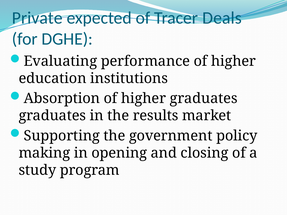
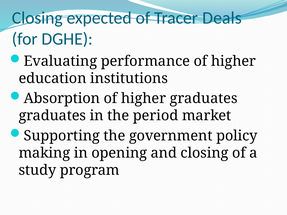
Private at (37, 18): Private -> Closing
results: results -> period
